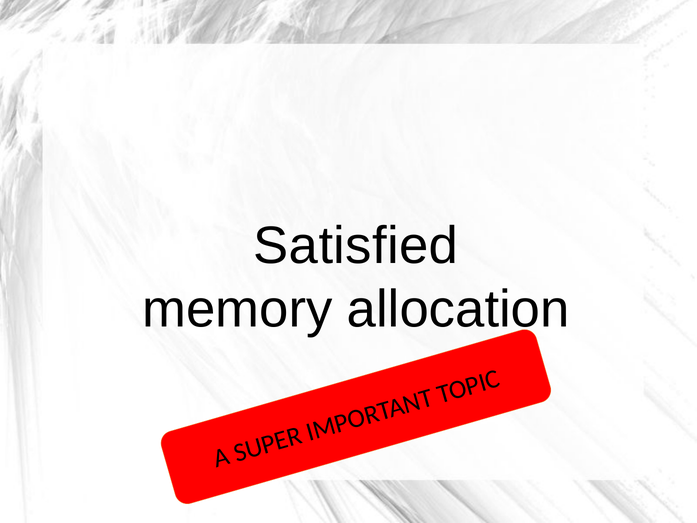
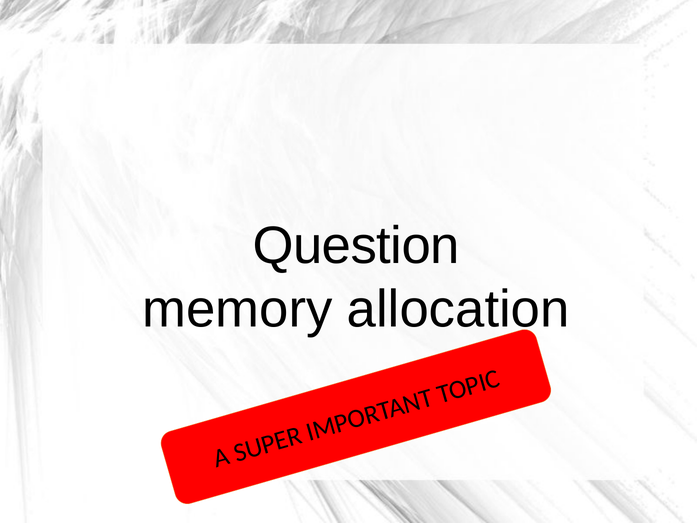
Satisfied: Satisfied -> Question
